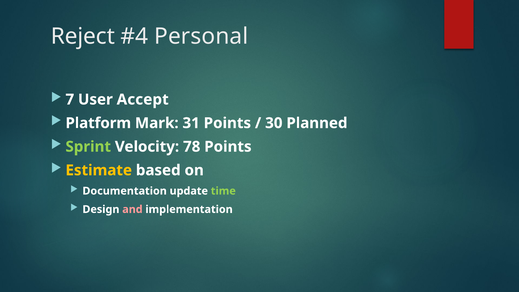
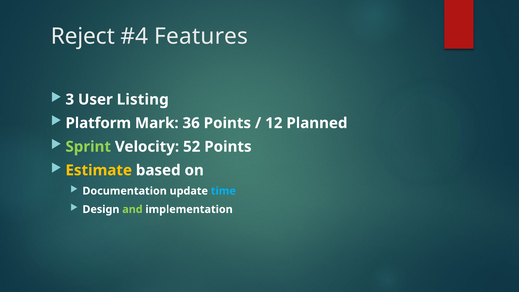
Personal: Personal -> Features
7: 7 -> 3
Accept: Accept -> Listing
31: 31 -> 36
30: 30 -> 12
78: 78 -> 52
time colour: light green -> light blue
and colour: pink -> light green
